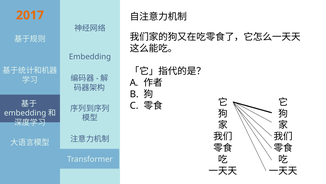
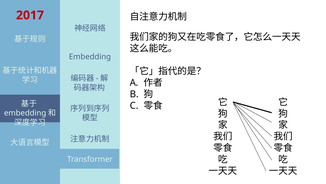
2017 colour: orange -> red
